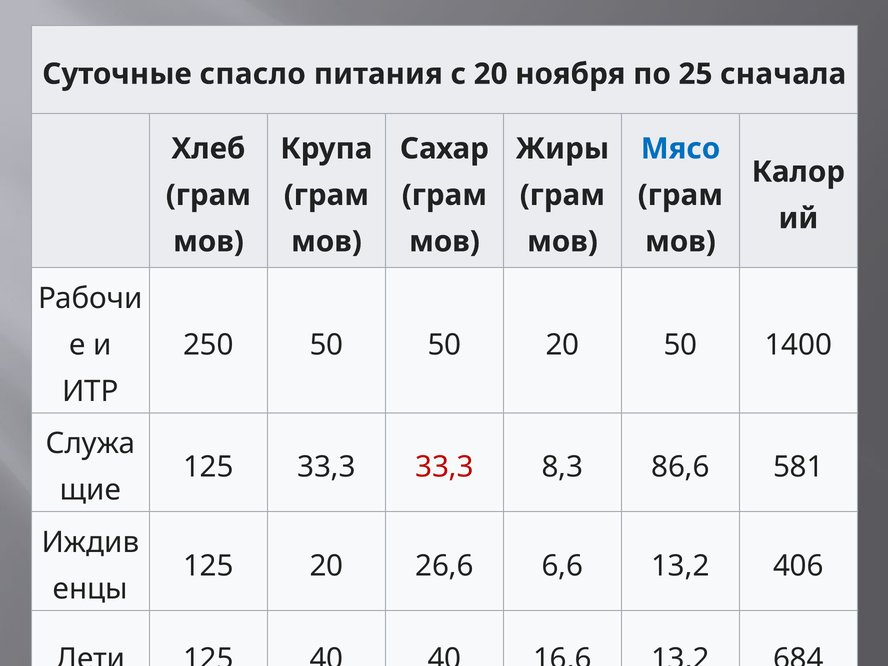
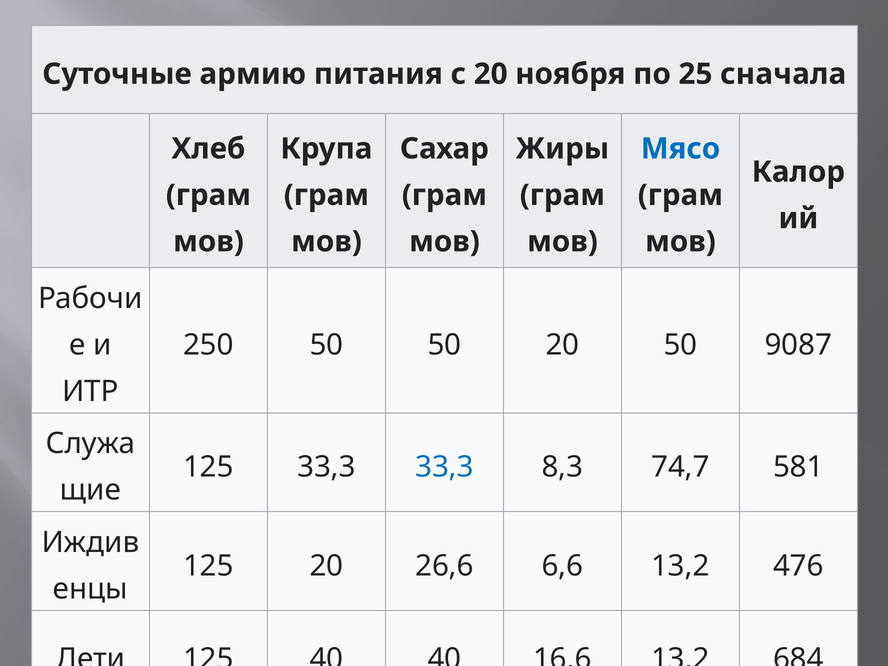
спасло: спасло -> армию
1400: 1400 -> 9087
33,3 at (444, 467) colour: red -> blue
86,6: 86,6 -> 74,7
406: 406 -> 476
